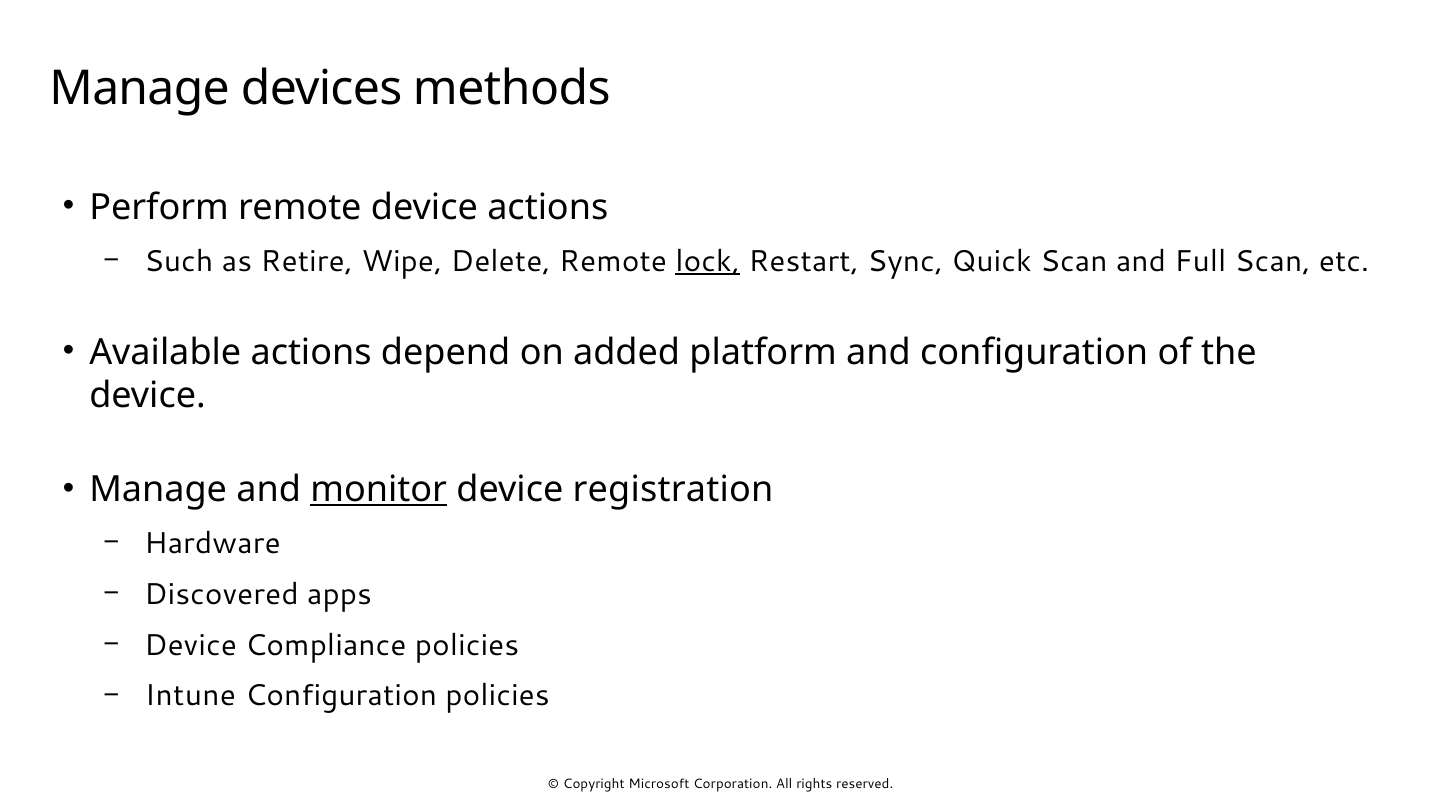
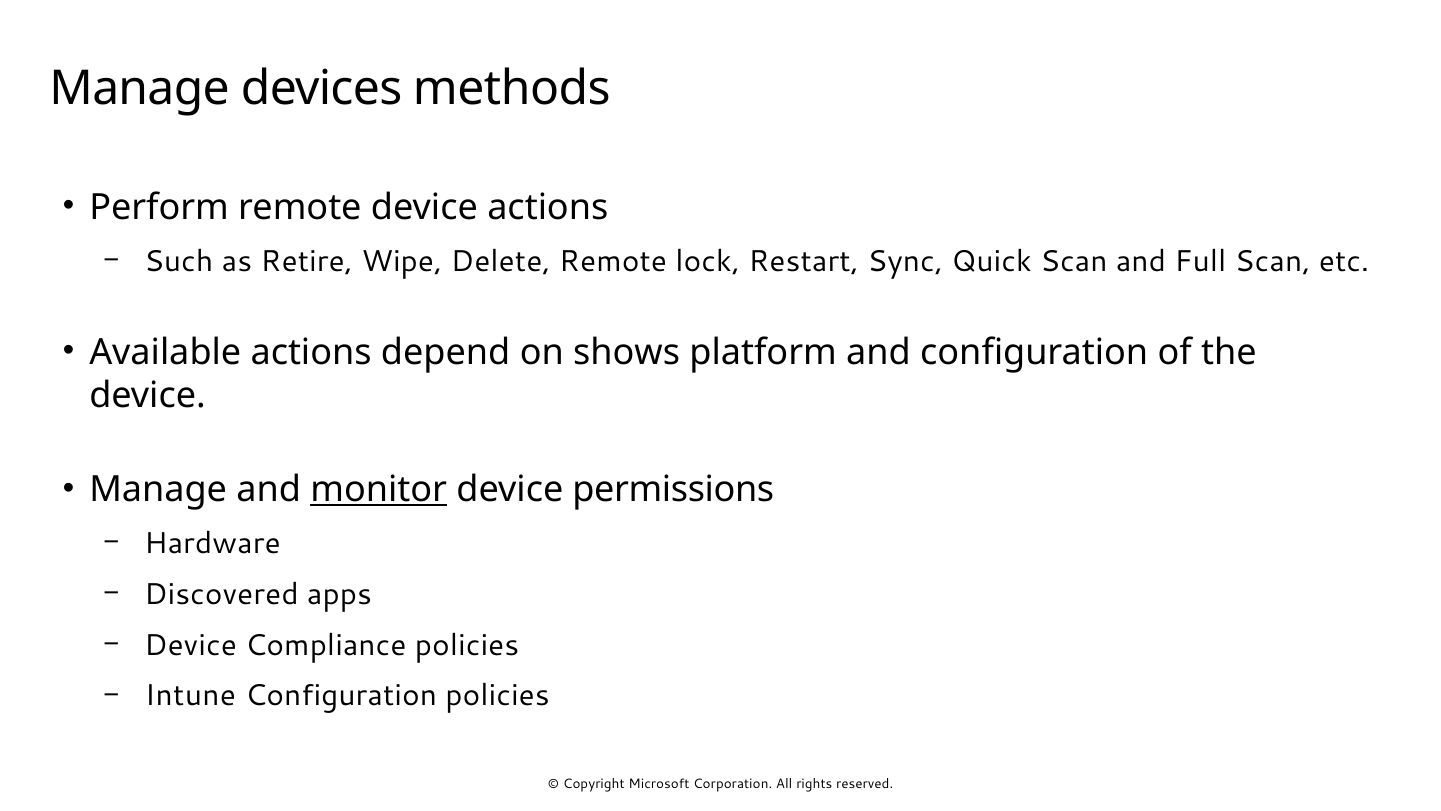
lock underline: present -> none
added: added -> shows
registration: registration -> permissions
